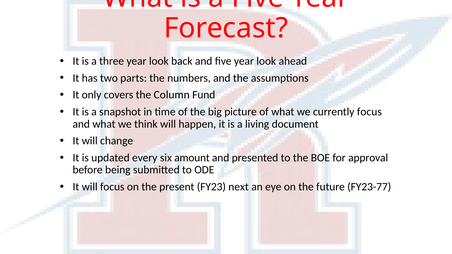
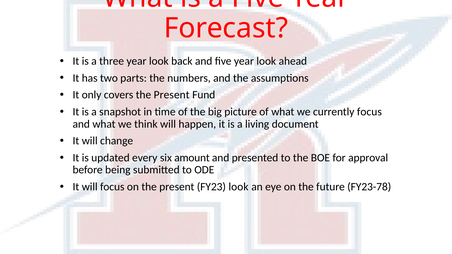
covers the Column: Column -> Present
FY23 next: next -> look
FY23-77: FY23-77 -> FY23-78
